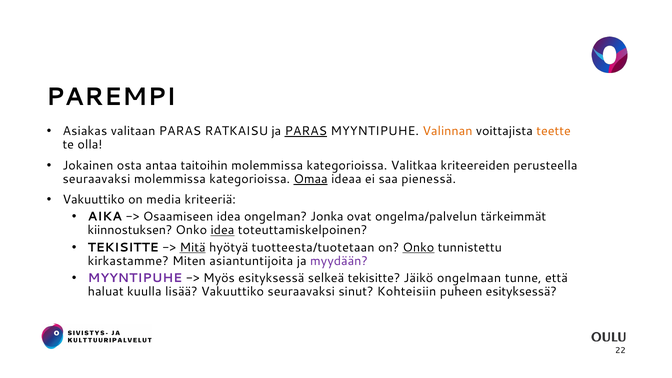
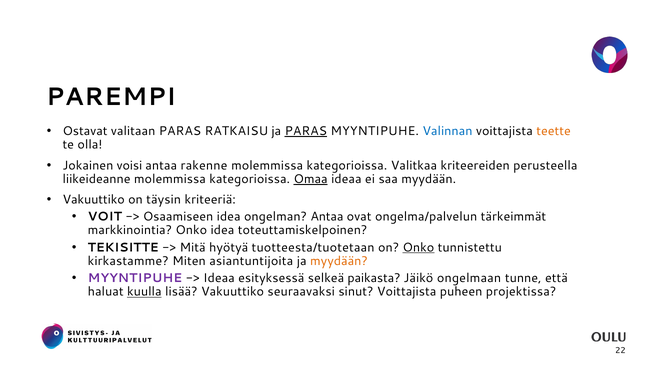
Asiakas: Asiakas -> Ostavat
Valinnan colour: orange -> blue
osta: osta -> voisi
taitoihin: taitoihin -> rakenne
seuraavaksi at (96, 179): seuraavaksi -> liikeideanne
saa pienessä: pienessä -> myydään
media: media -> täysin
AIKA: AIKA -> VOIT
ongelman Jonka: Jonka -> Antaa
kiinnostuksen: kiinnostuksen -> markkinointia
idea at (222, 230) underline: present -> none
Mitä underline: present -> none
myydään at (339, 261) colour: purple -> orange
Myös at (219, 278): Myös -> Ideaa
selkeä tekisitte: tekisitte -> paikasta
kuulla underline: none -> present
sinut Kohteisiin: Kohteisiin -> Voittajista
puheen esityksessä: esityksessä -> projektissa
